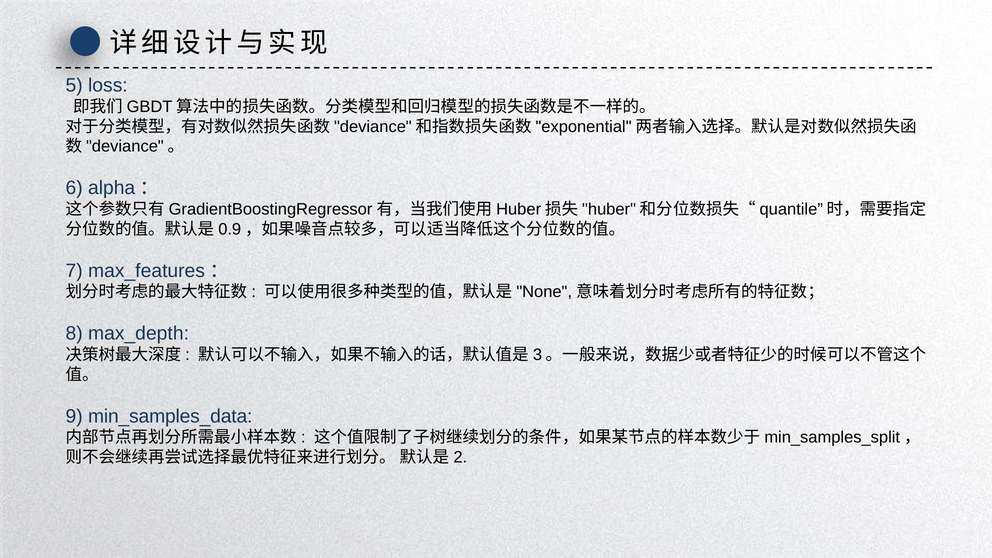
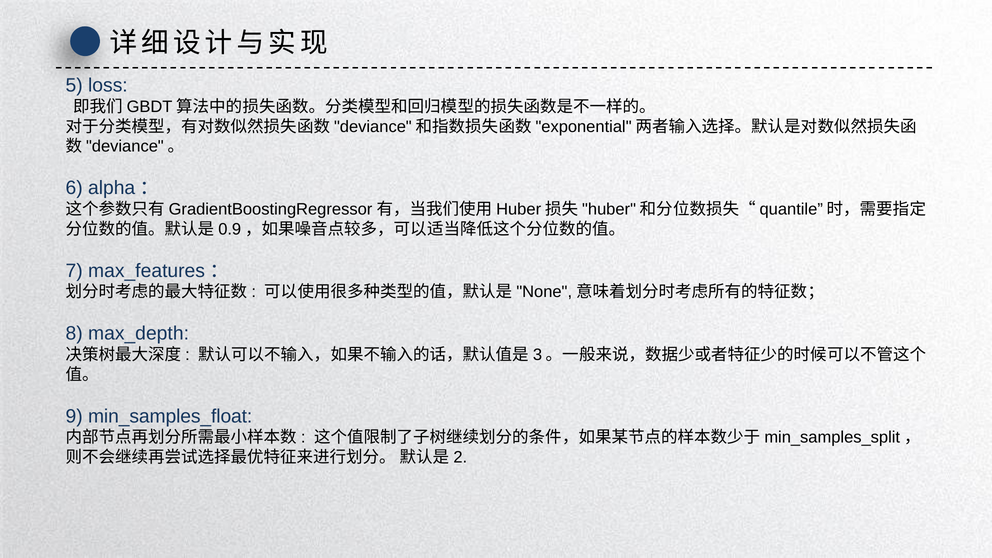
min_samples_data: min_samples_data -> min_samples_float
